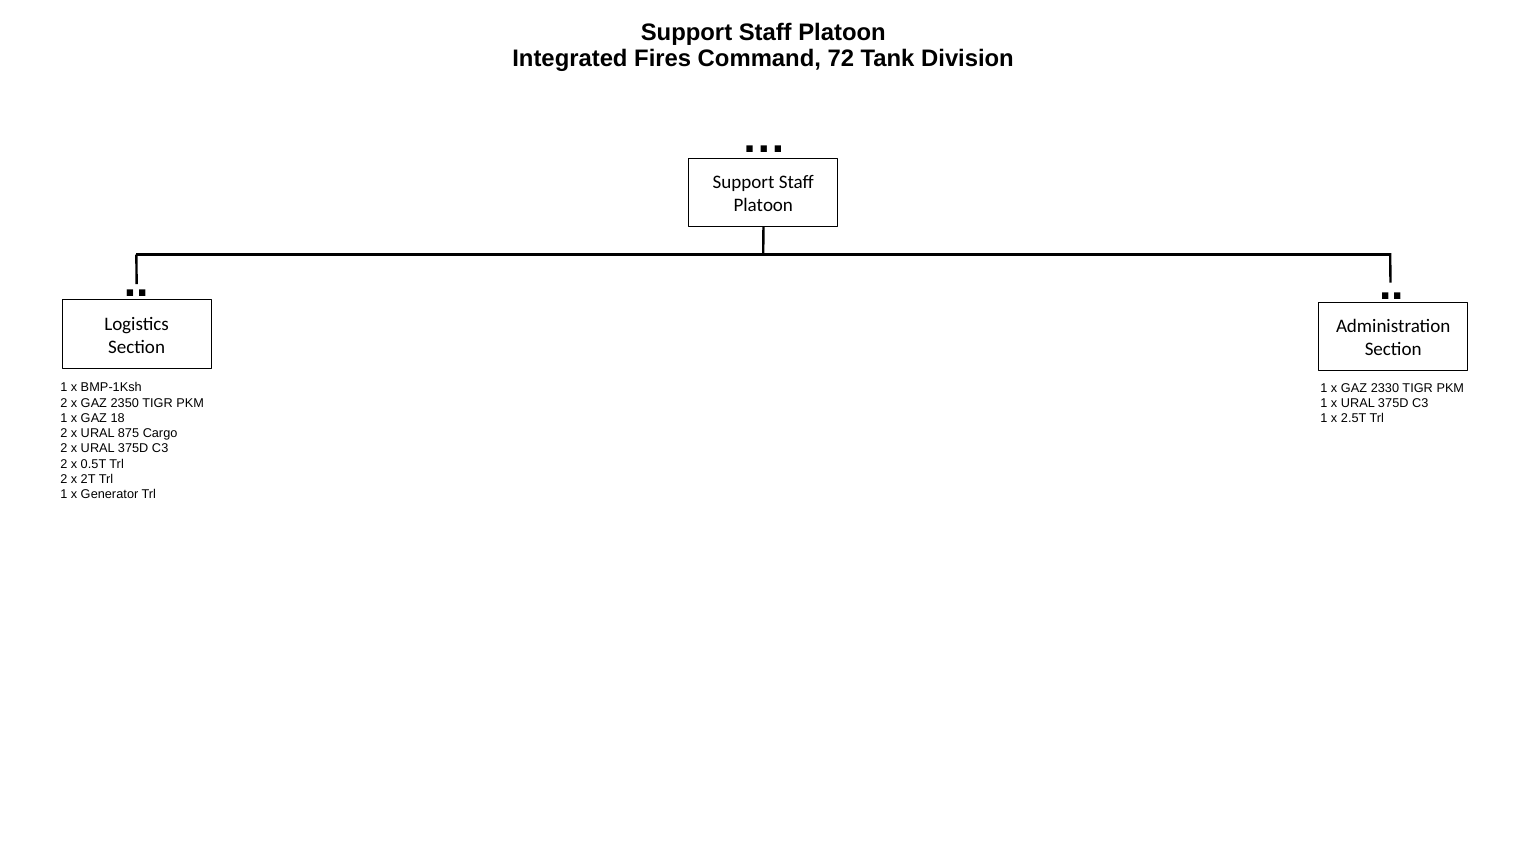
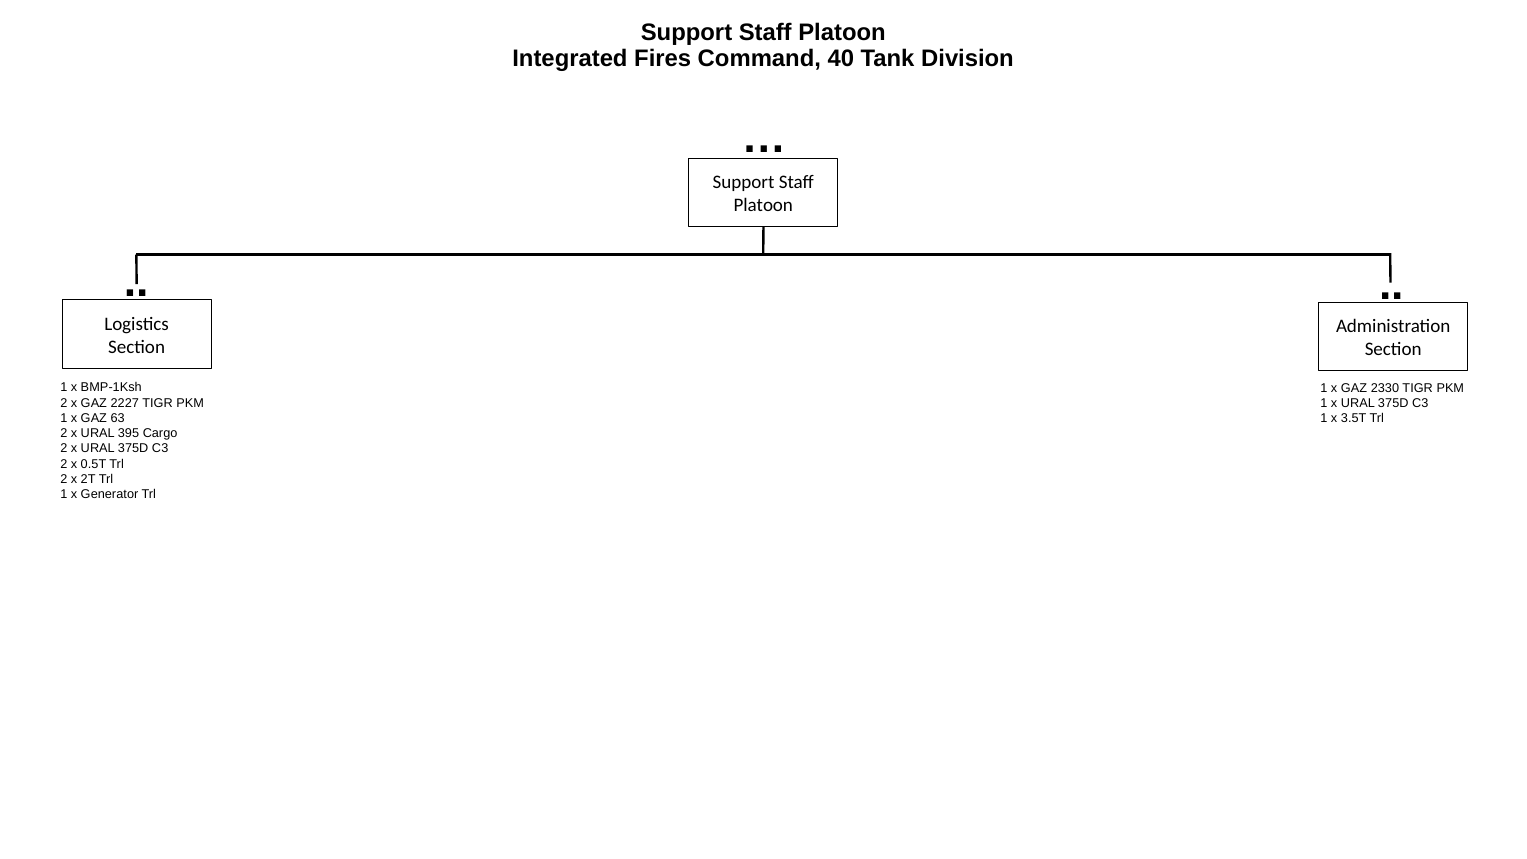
72: 72 -> 40
2350: 2350 -> 2227
18: 18 -> 63
2.5T: 2.5T -> 3.5T
875: 875 -> 395
